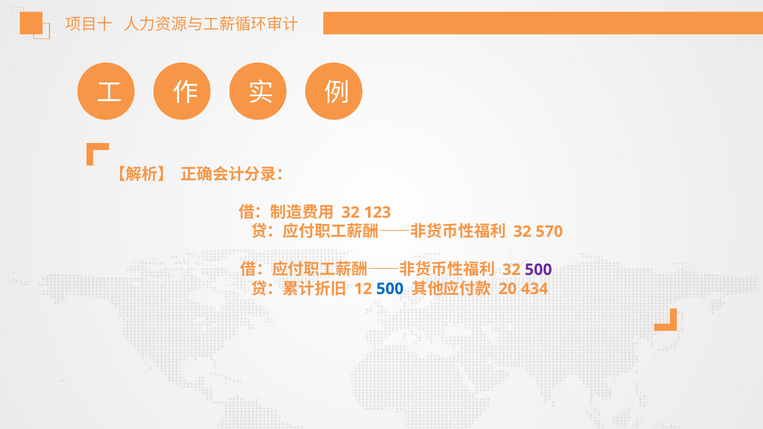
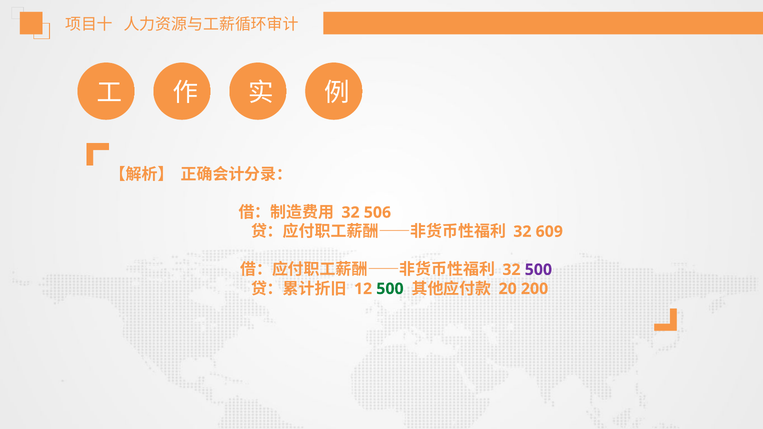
123: 123 -> 506
570: 570 -> 609
500 at (390, 289) colour: blue -> green
434: 434 -> 200
